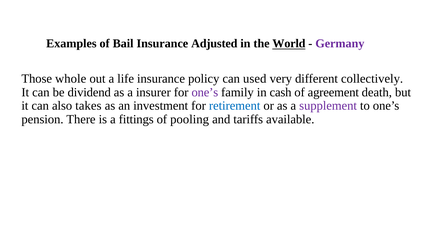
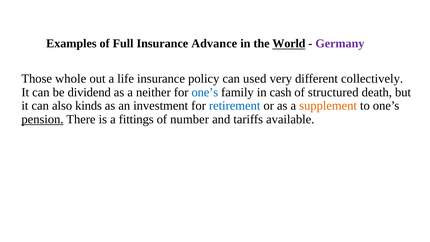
Bail: Bail -> Full
Adjusted: Adjusted -> Advance
insurer: insurer -> neither
one’s at (205, 92) colour: purple -> blue
agreement: agreement -> structured
takes: takes -> kinds
supplement colour: purple -> orange
pension underline: none -> present
pooling: pooling -> number
